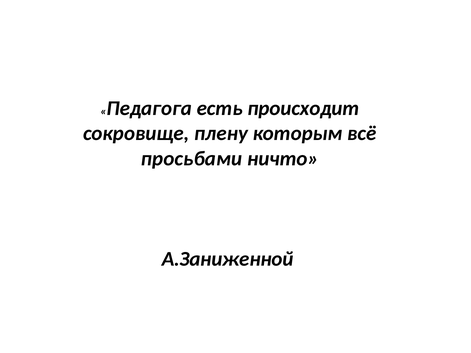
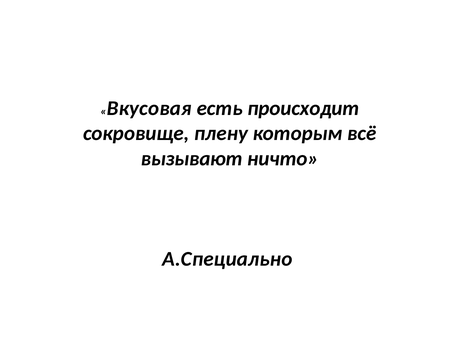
Педагога: Педагога -> Вкусовая
просьбами: просьбами -> вызывают
А.Заниженной: А.Заниженной -> А.Специально
